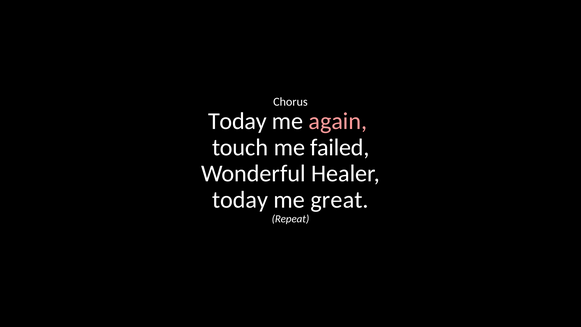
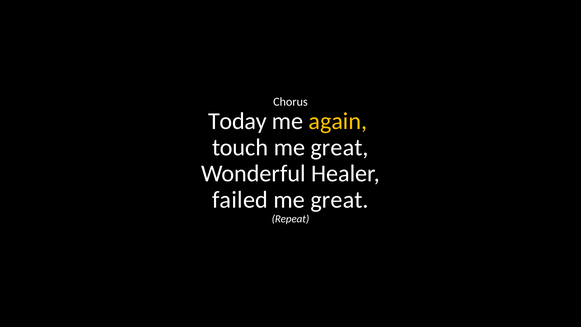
again colour: pink -> yellow
touch me failed: failed -> great
today at (240, 200): today -> failed
